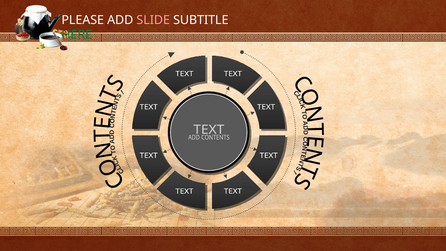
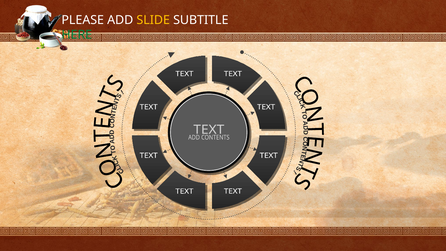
SLIDE colour: pink -> yellow
